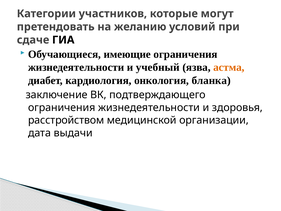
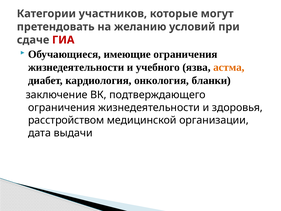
ГИА colour: black -> red
учебный: учебный -> учебного
бланка: бланка -> бланки
